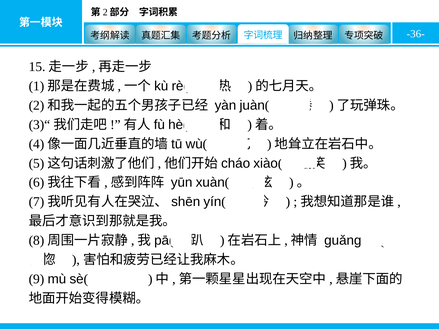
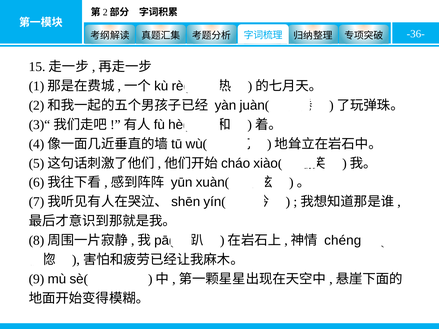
guǎng: guǎng -> chéng
